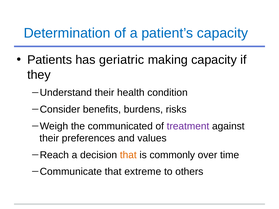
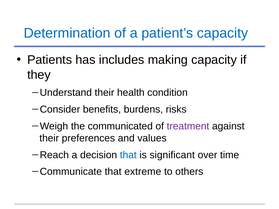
geriatric: geriatric -> includes
that at (128, 155) colour: orange -> blue
commonly: commonly -> significant
